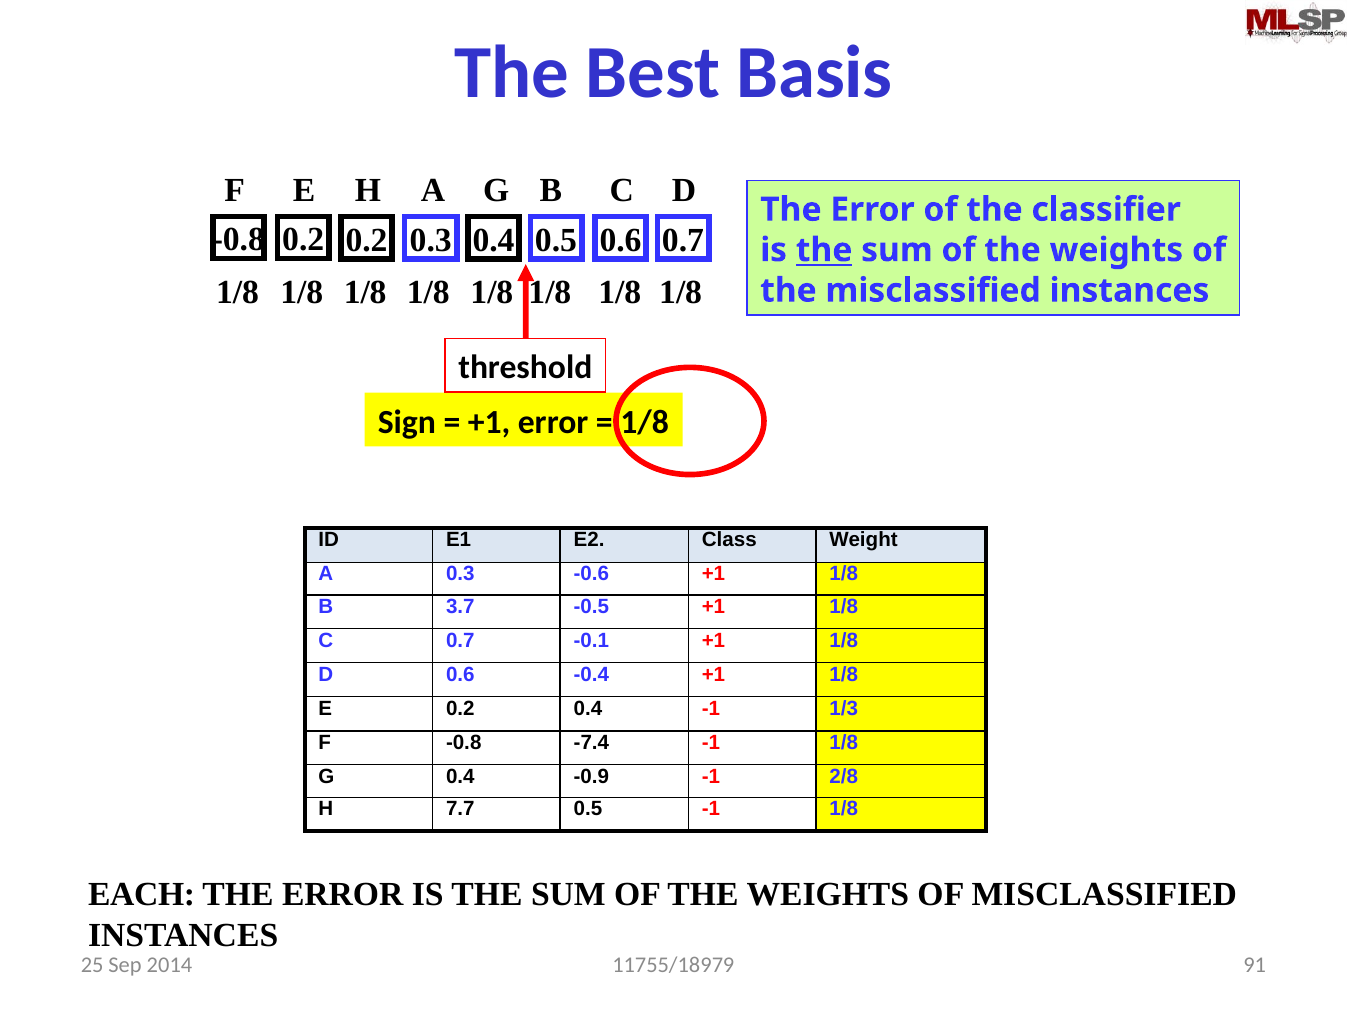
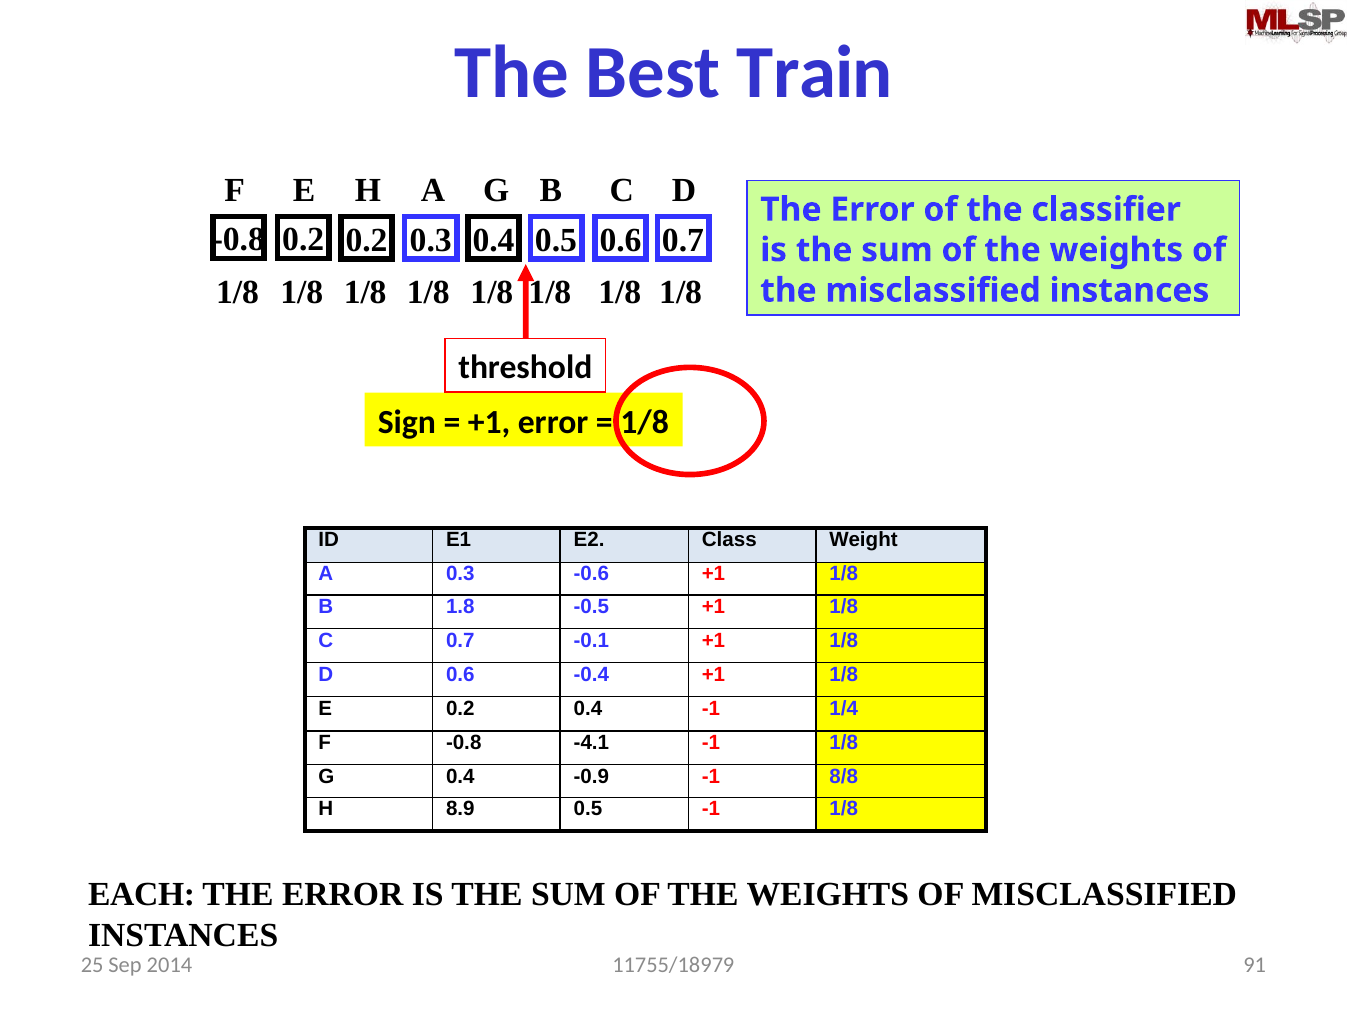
Basis: Basis -> Train
the at (824, 250) underline: present -> none
3.7: 3.7 -> 1.8
1/3: 1/3 -> 1/4
-7.4: -7.4 -> -4.1
2/8: 2/8 -> 8/8
7.7: 7.7 -> 8.9
